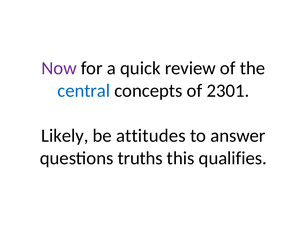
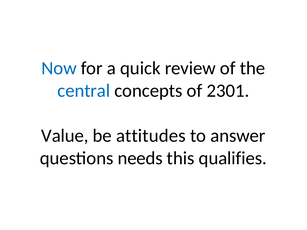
Now colour: purple -> blue
Likely: Likely -> Value
truths: truths -> needs
